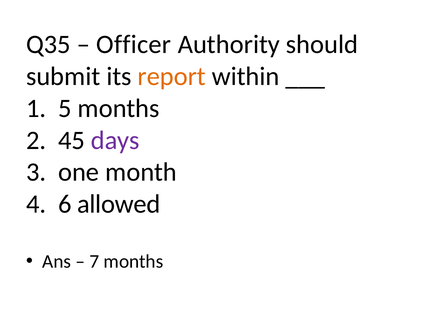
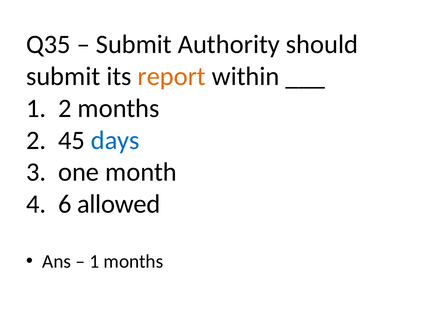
Officer at (134, 44): Officer -> Submit
1 5: 5 -> 2
days colour: purple -> blue
7 at (94, 261): 7 -> 1
